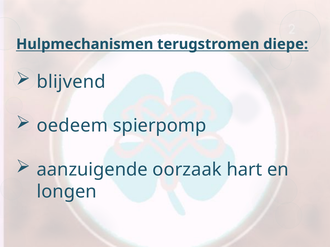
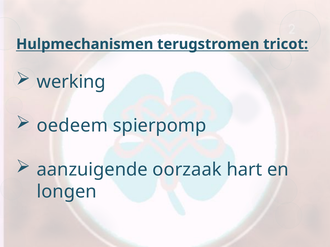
diepe: diepe -> tricot
blijvend: blijvend -> werking
